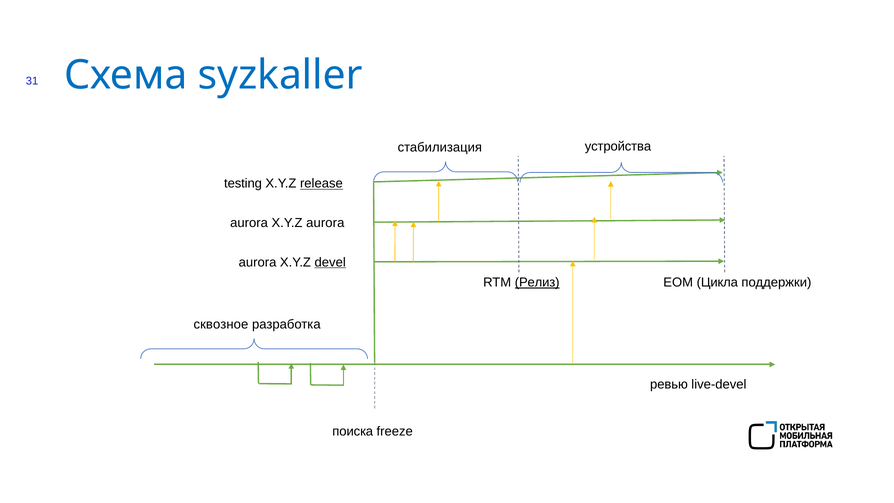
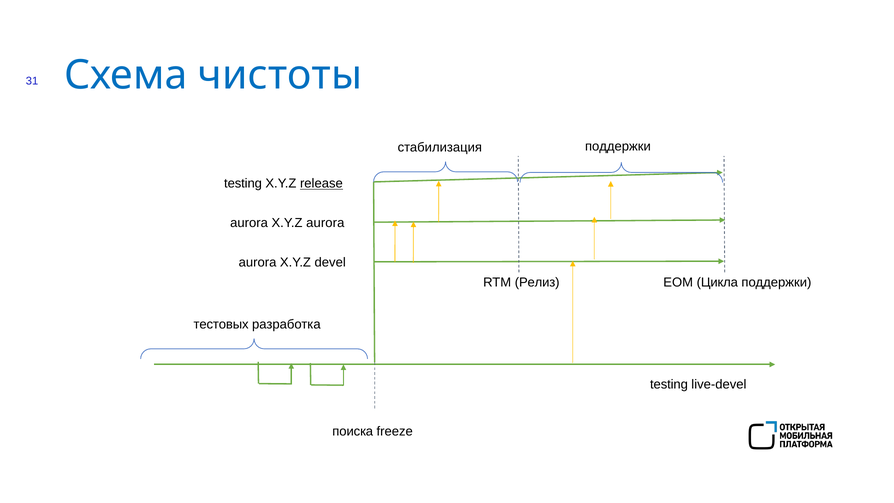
syzkaller: syzkaller -> чистоты
стабилизация устройства: устройства -> поддержки
devel underline: present -> none
Релиз underline: present -> none
сквозное: сквозное -> тестовых
ревью at (669, 384): ревью -> testing
